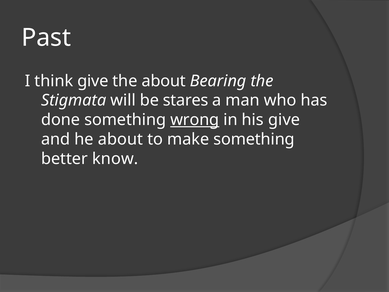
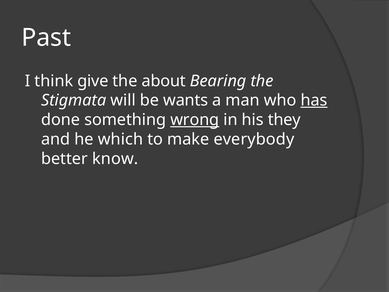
stares: stares -> wants
has underline: none -> present
his give: give -> they
he about: about -> which
make something: something -> everybody
